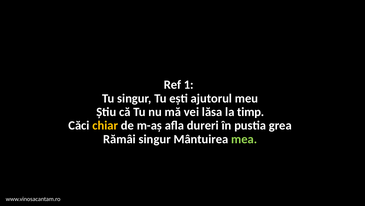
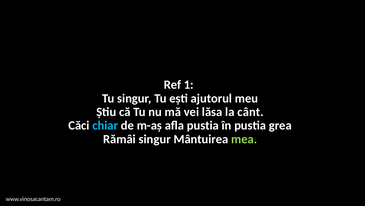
timp: timp -> cânt
chiar colour: yellow -> light blue
afla dureri: dureri -> pustia
